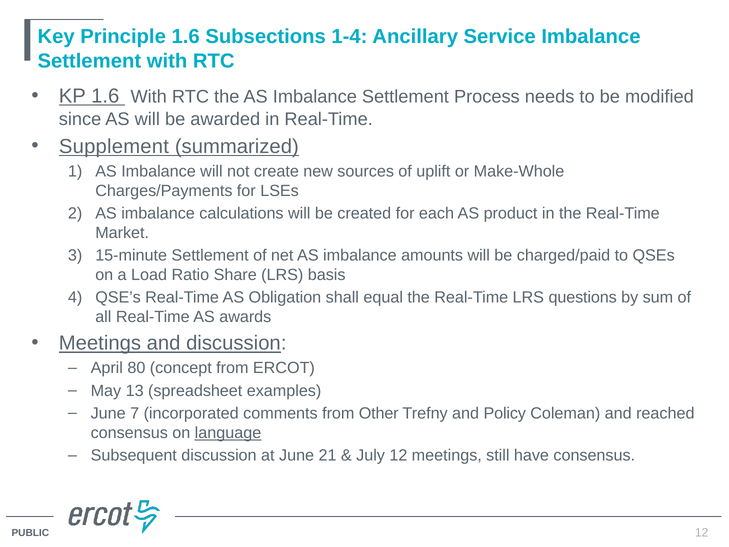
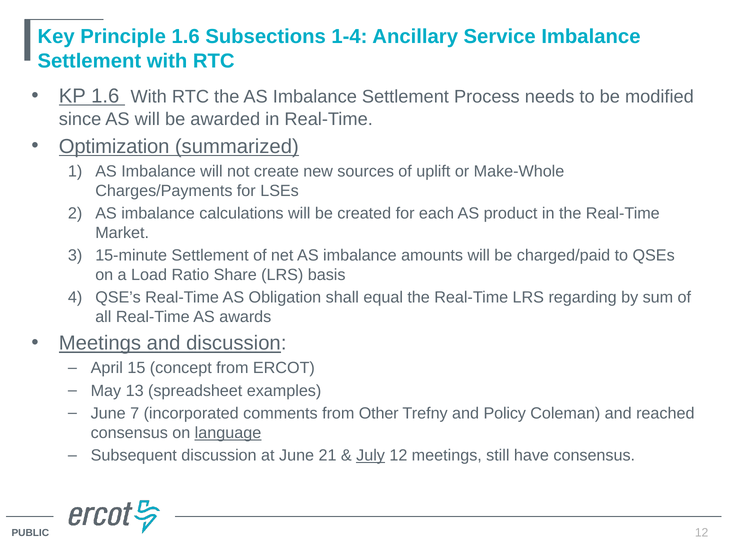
Supplement: Supplement -> Optimization
questions: questions -> regarding
80: 80 -> 15
July underline: none -> present
